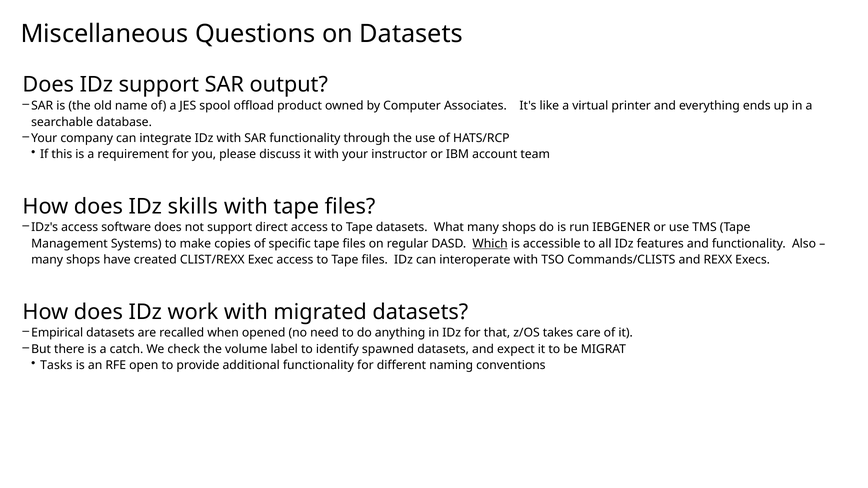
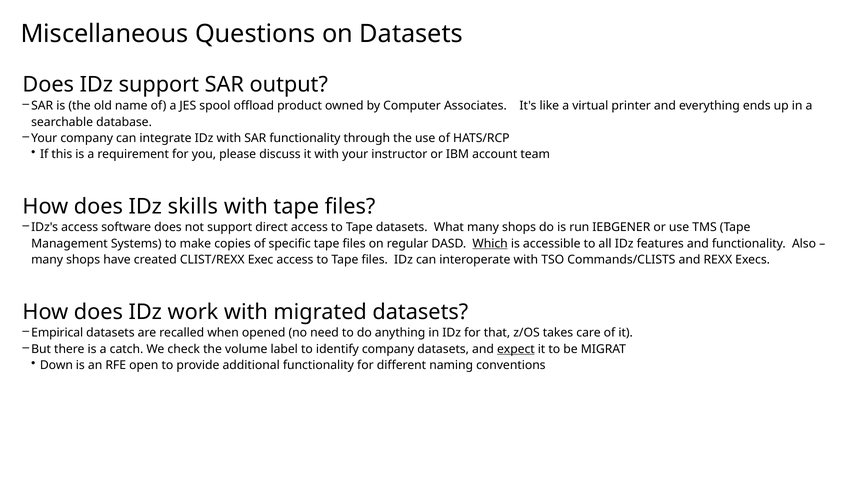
identify spawned: spawned -> company
expect underline: none -> present
Tasks: Tasks -> Down
